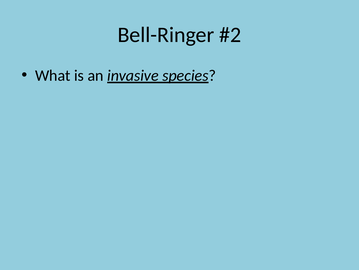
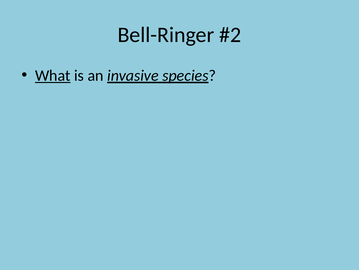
What underline: none -> present
